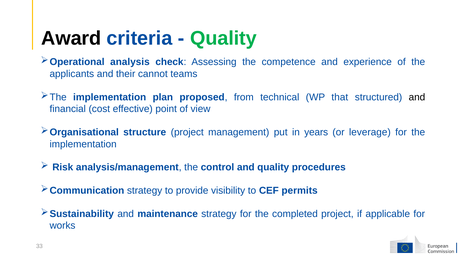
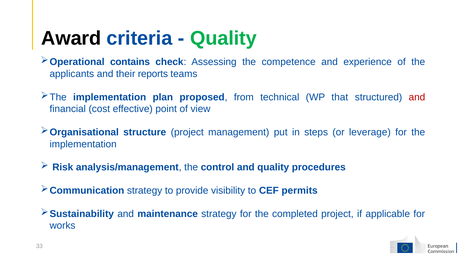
analysis: analysis -> contains
cannot: cannot -> reports
and at (417, 97) colour: black -> red
years: years -> steps
